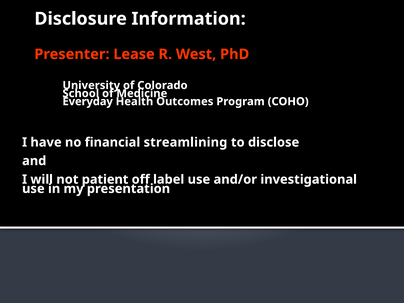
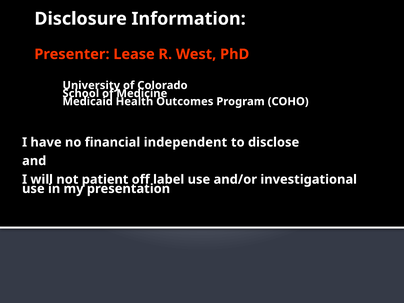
Everyday: Everyday -> Medicaid
streamlining: streamlining -> independent
